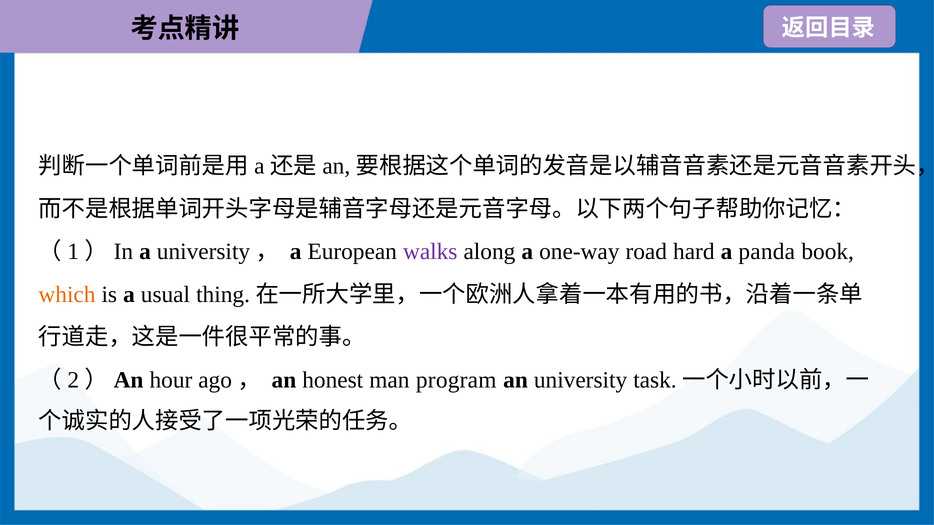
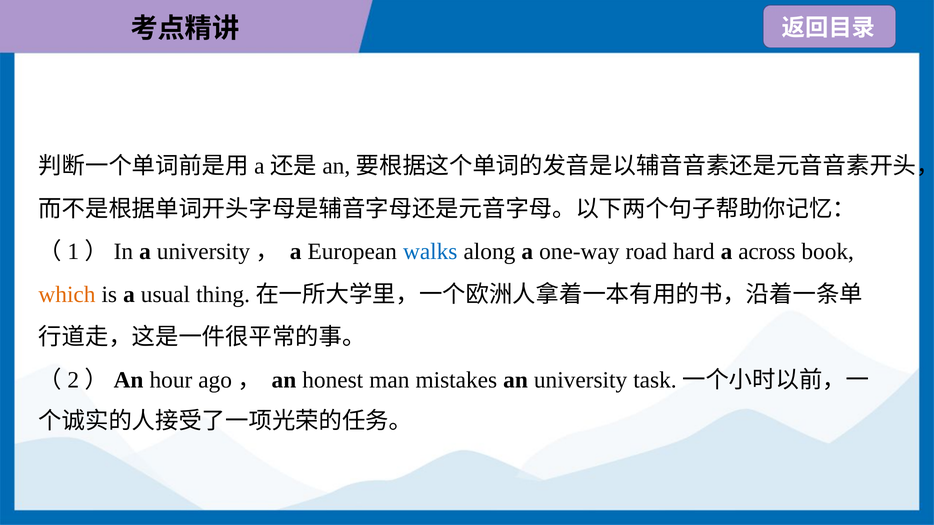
walks colour: purple -> blue
panda: panda -> across
program: program -> mistakes
